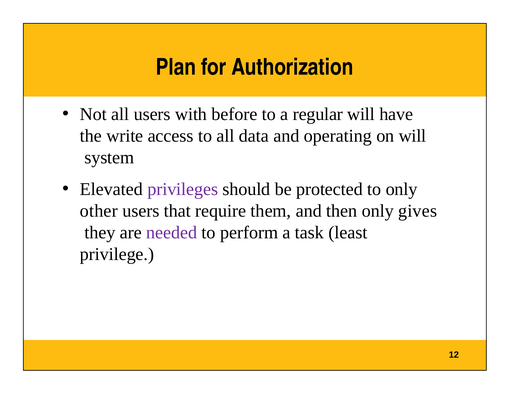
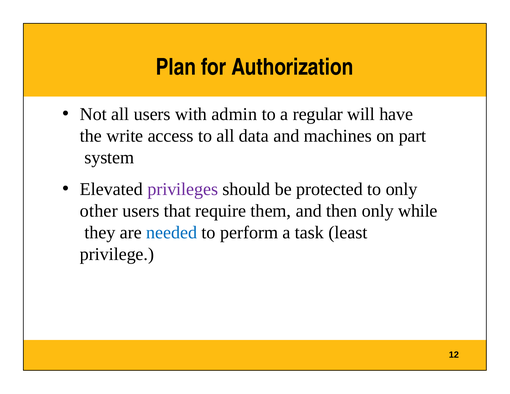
before: before -> admin
operating: operating -> machines
on will: will -> part
gives: gives -> while
needed colour: purple -> blue
